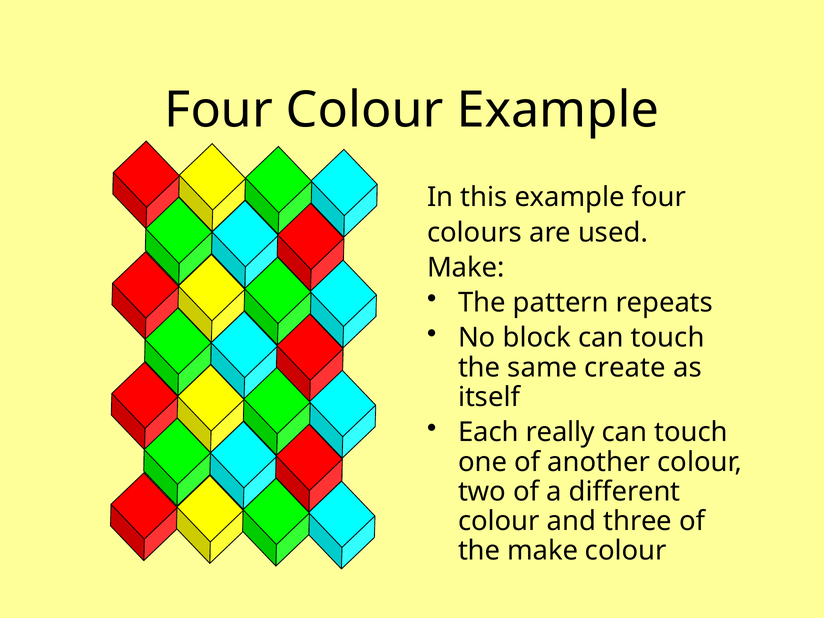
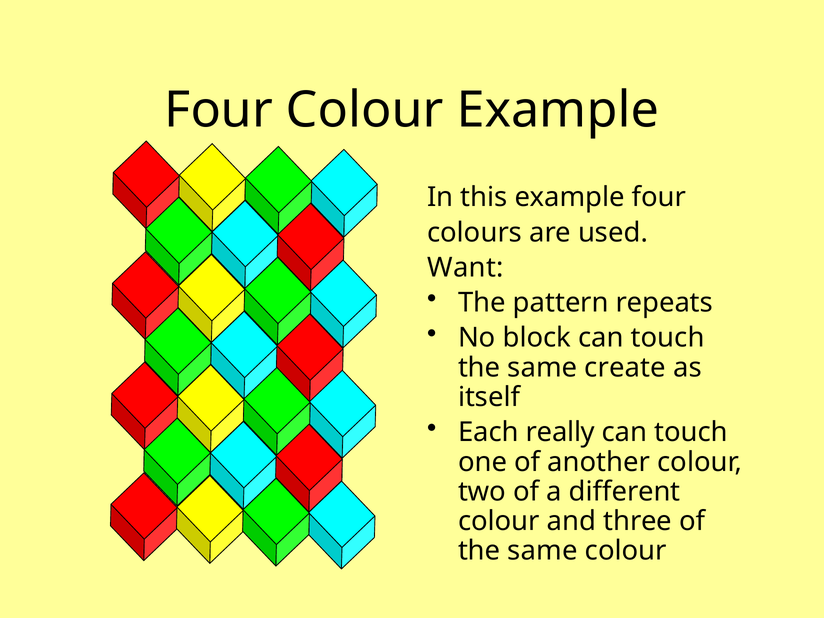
Make at (466, 268): Make -> Want
make at (543, 551): make -> same
